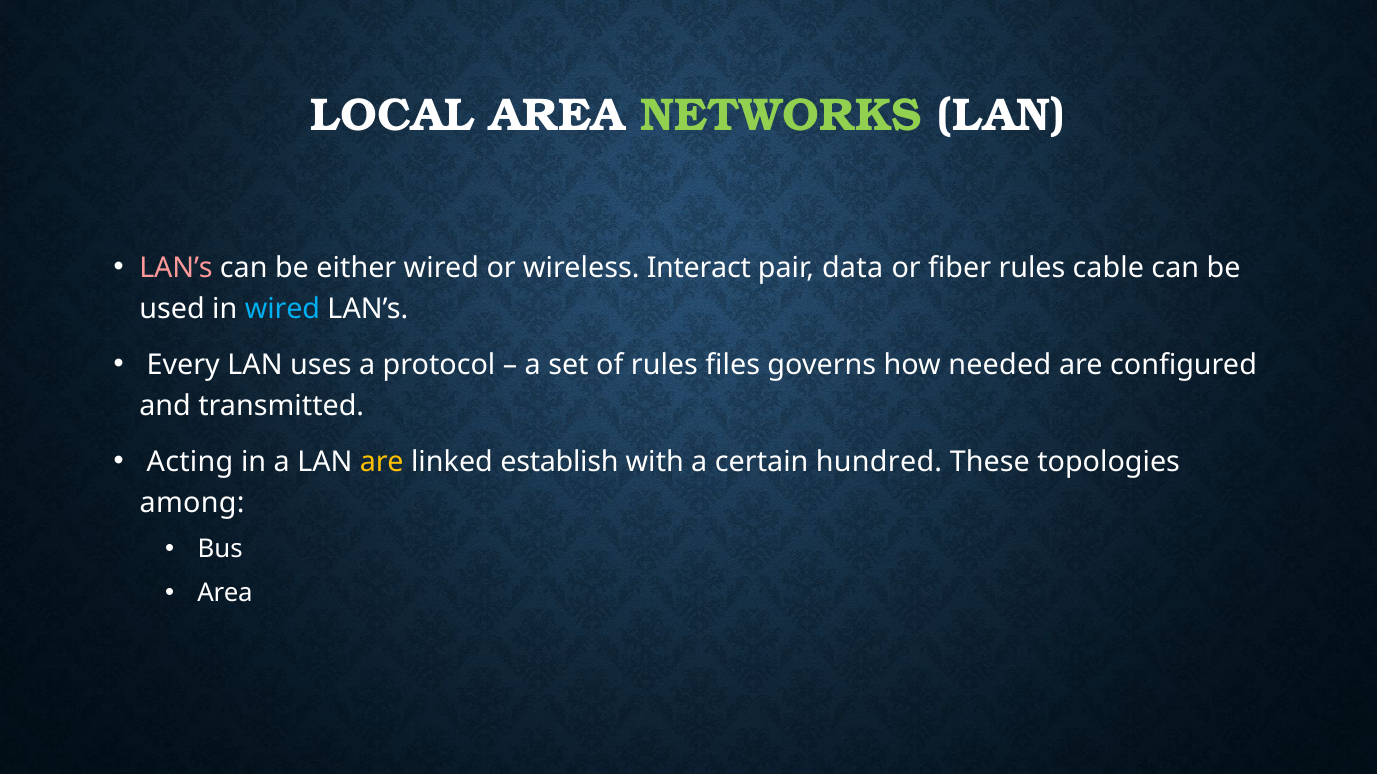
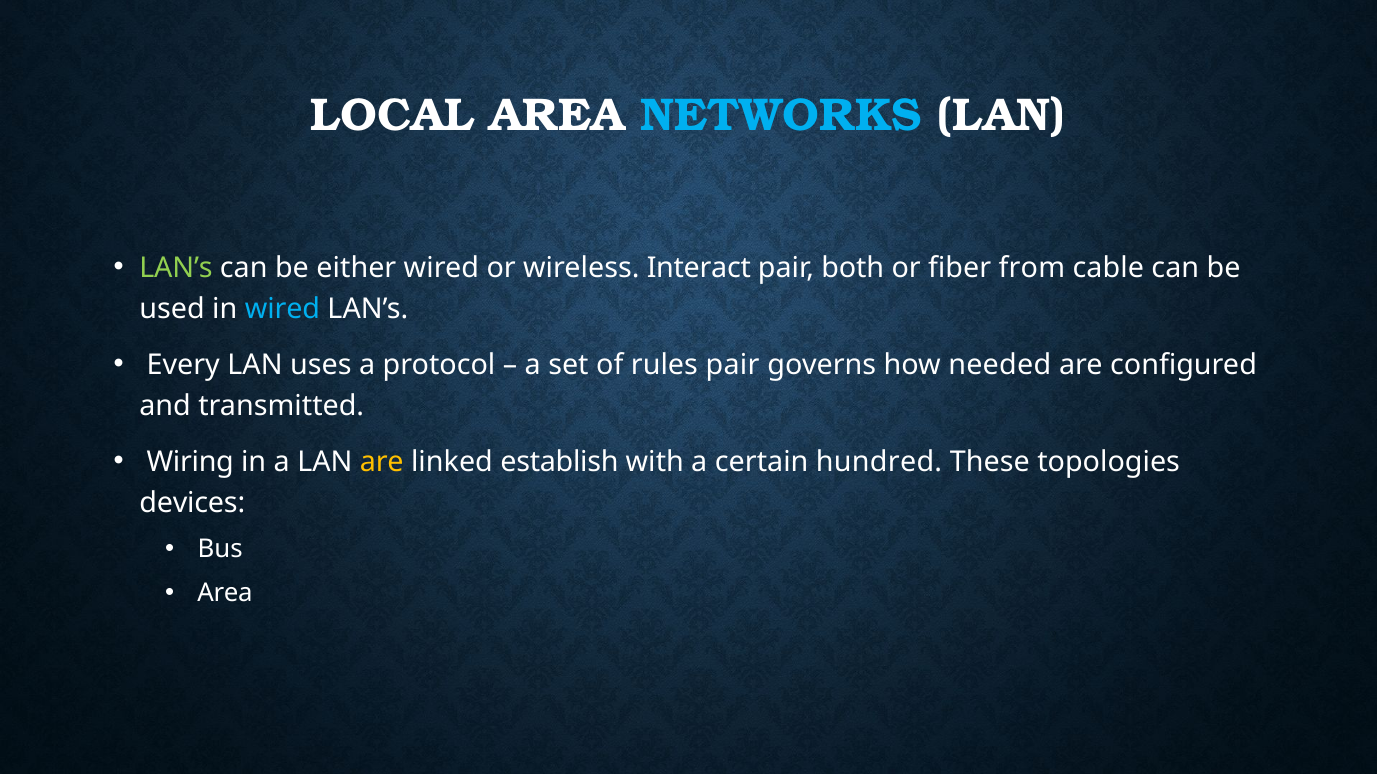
NETWORKS colour: light green -> light blue
LAN’s at (176, 268) colour: pink -> light green
data: data -> both
fiber rules: rules -> from
rules files: files -> pair
Acting: Acting -> Wiring
among: among -> devices
